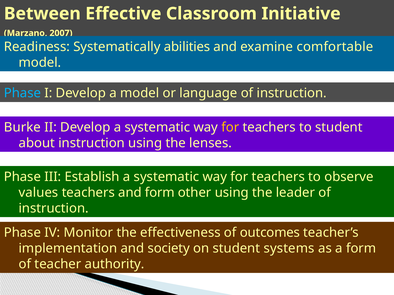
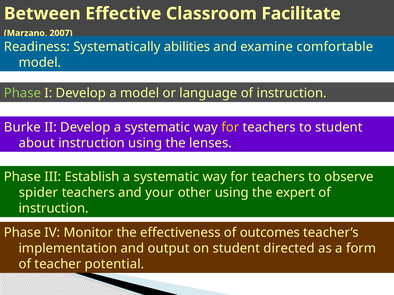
Initiative: Initiative -> Facilitate
Phase at (22, 93) colour: light blue -> light green
values: values -> spider
and form: form -> your
leader: leader -> expert
society: society -> output
systems: systems -> directed
authority: authority -> potential
